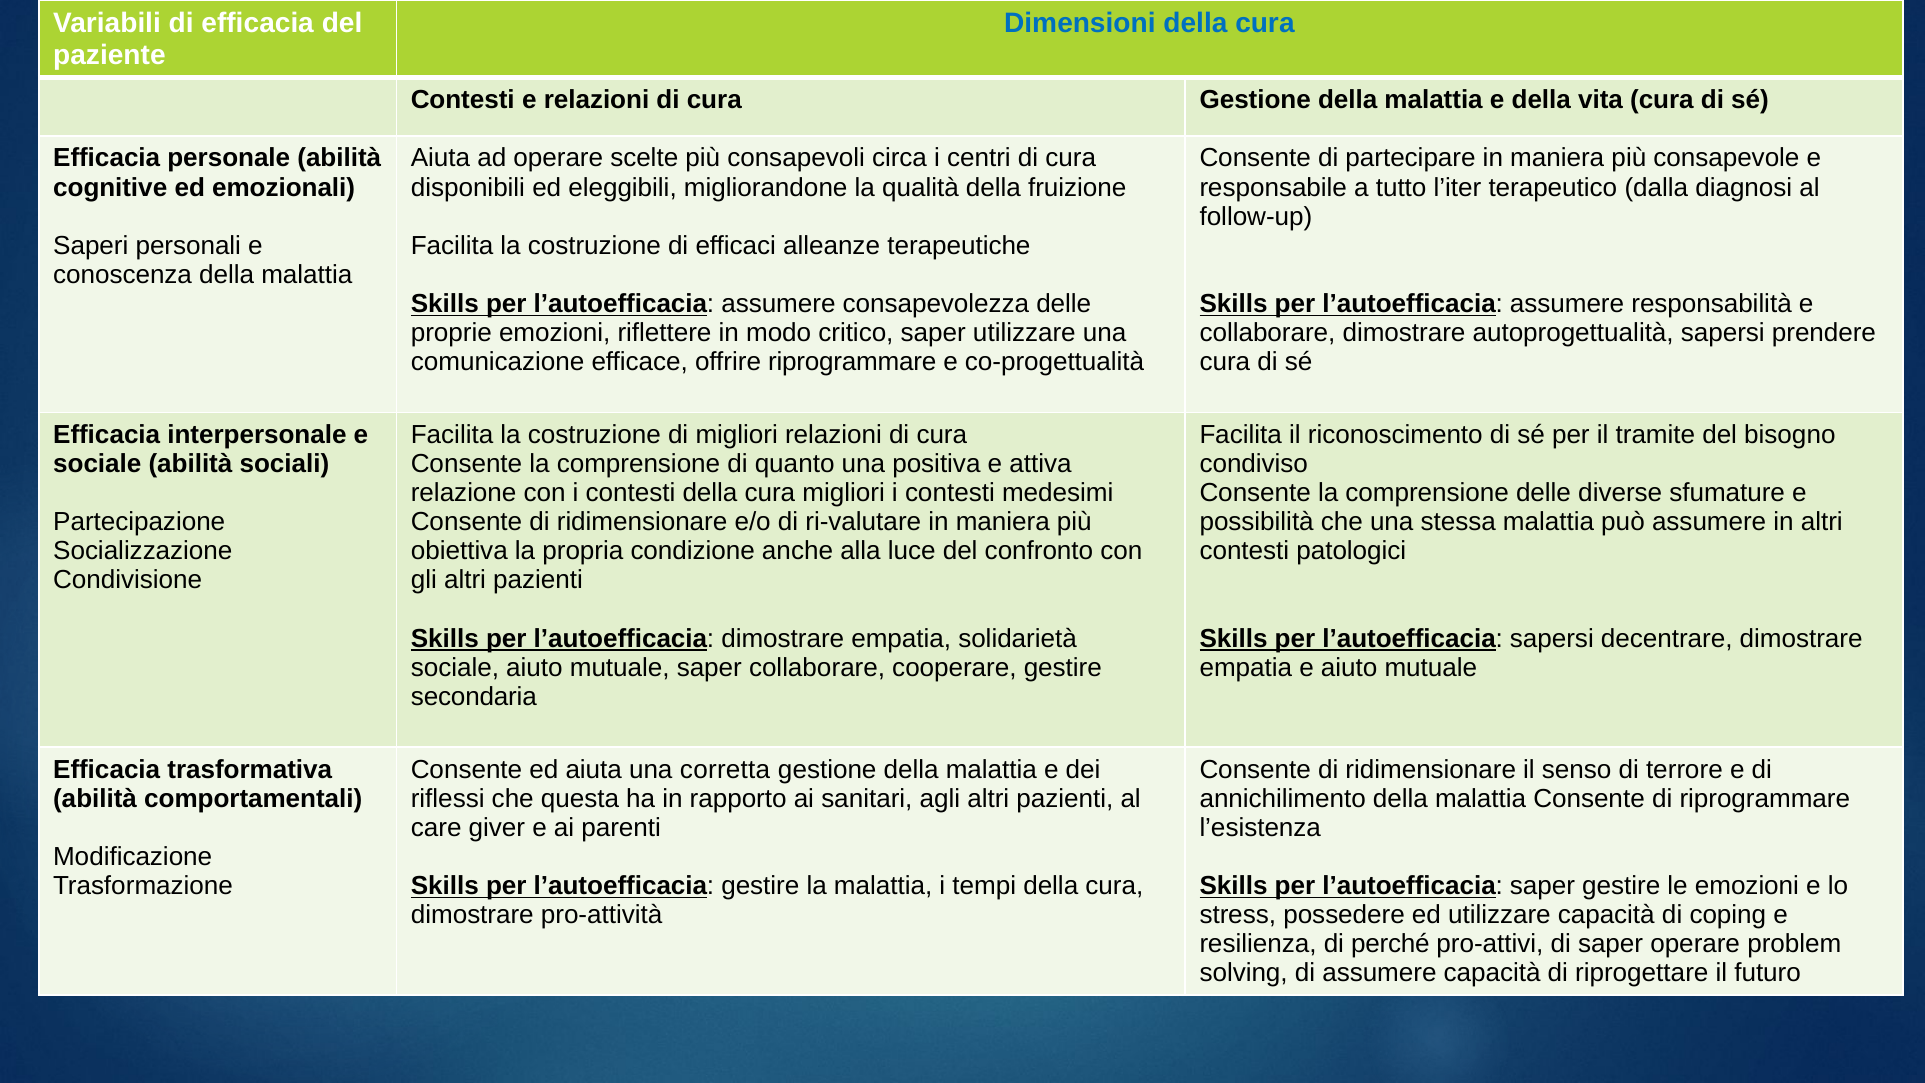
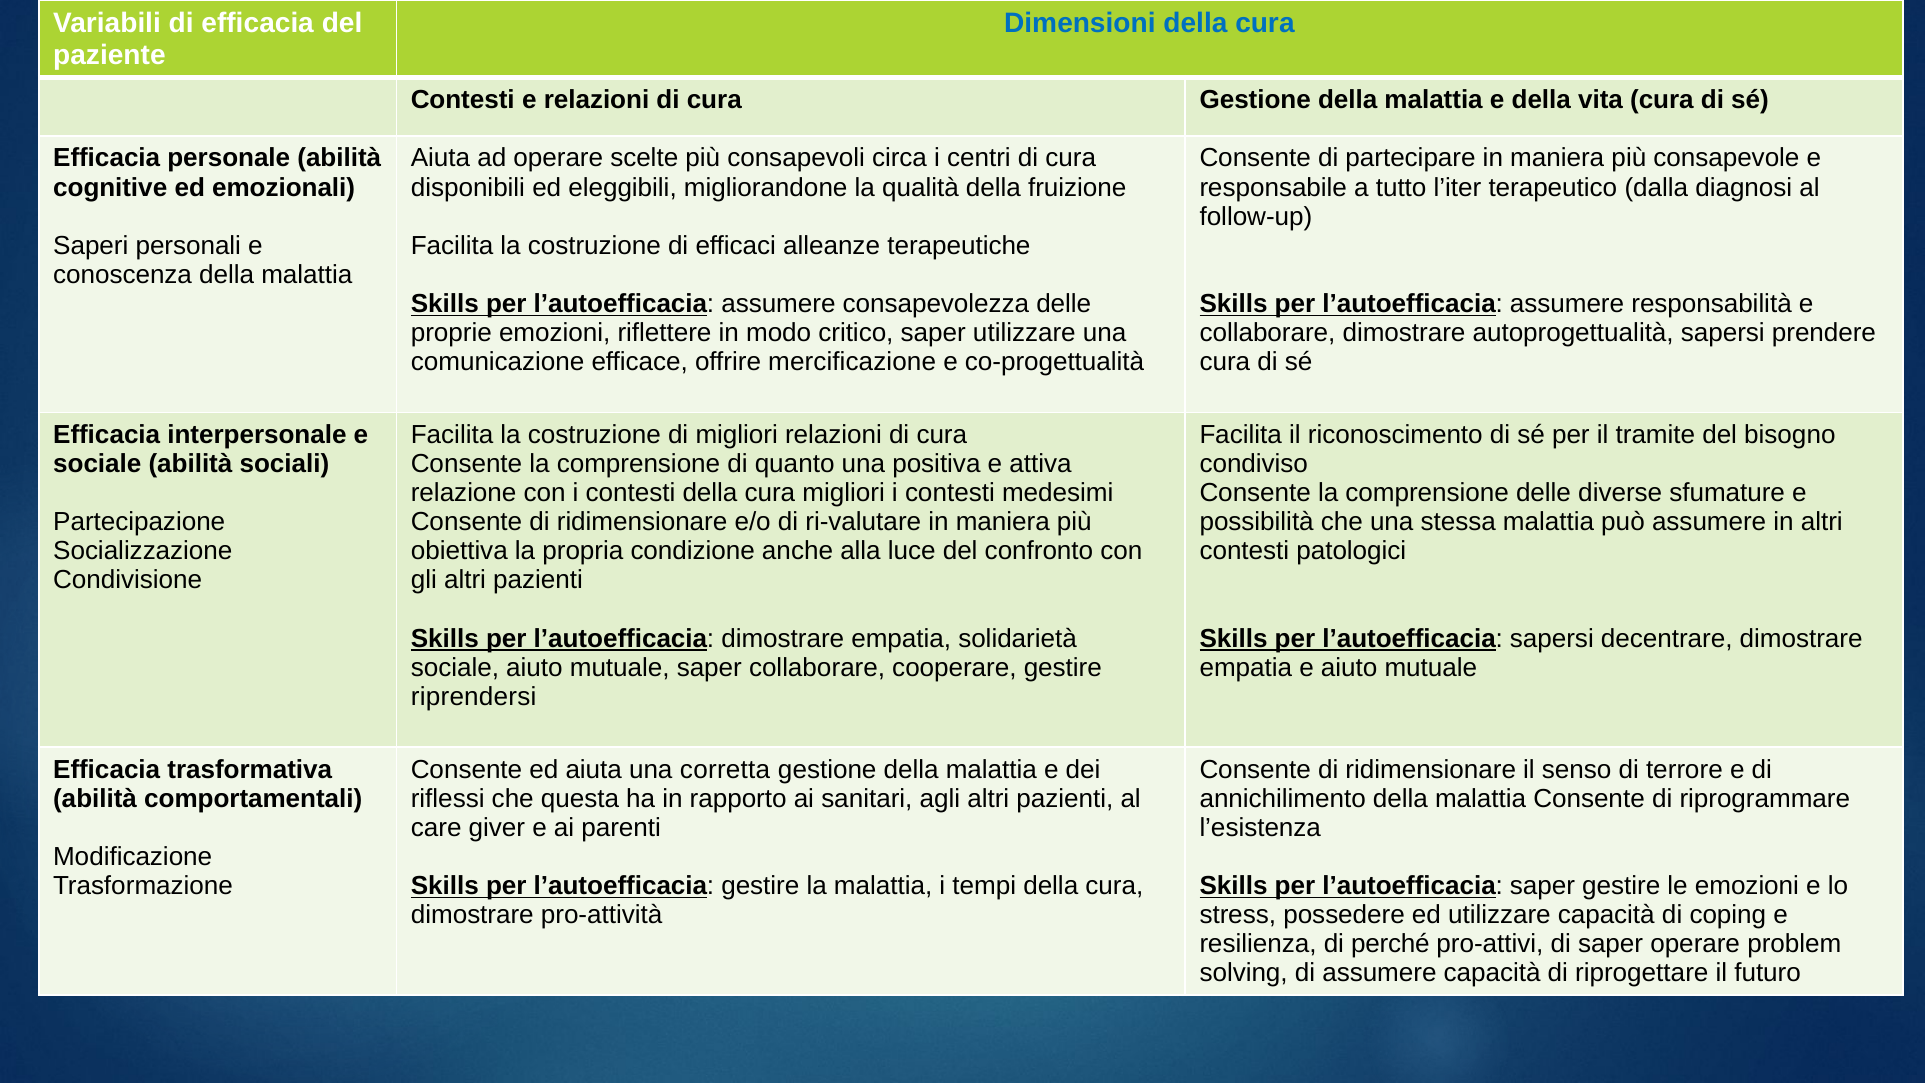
offrire riprogrammare: riprogrammare -> mercificazione
secondaria: secondaria -> riprendersi
